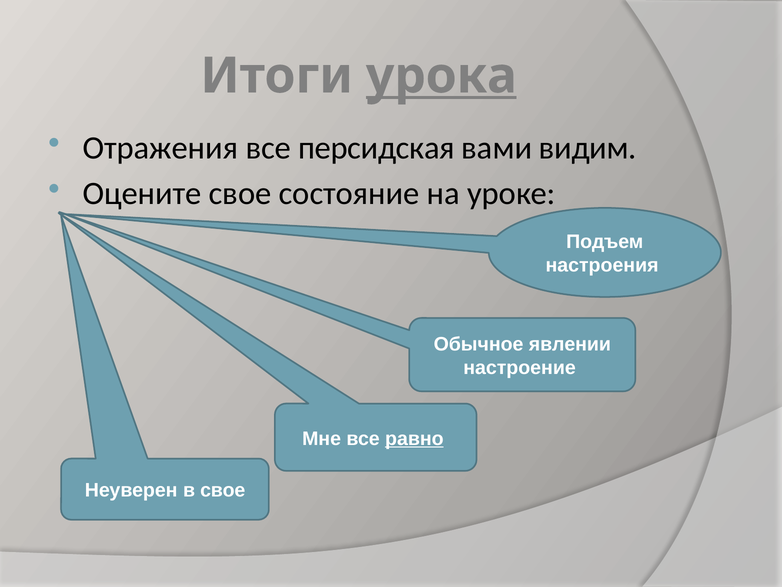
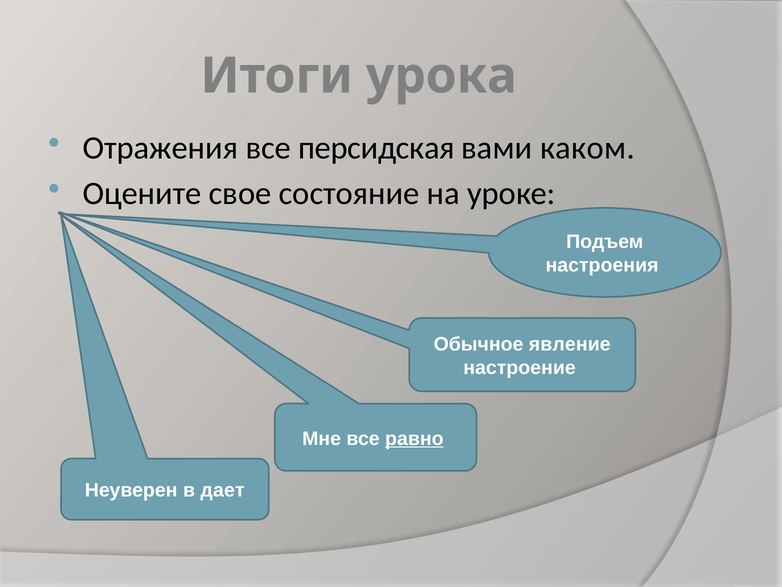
урока underline: present -> none
видим: видим -> каком
явлении: явлении -> явление
в свое: свое -> дает
